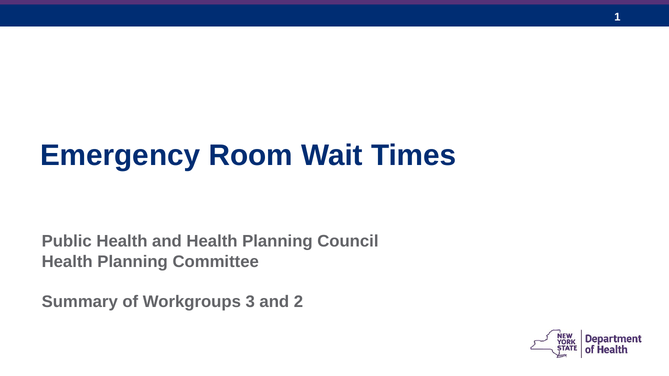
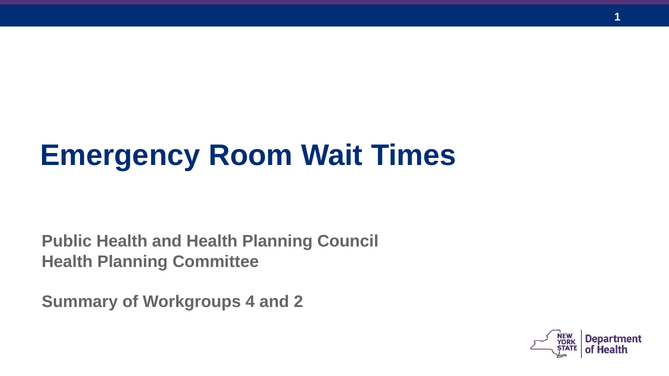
3: 3 -> 4
